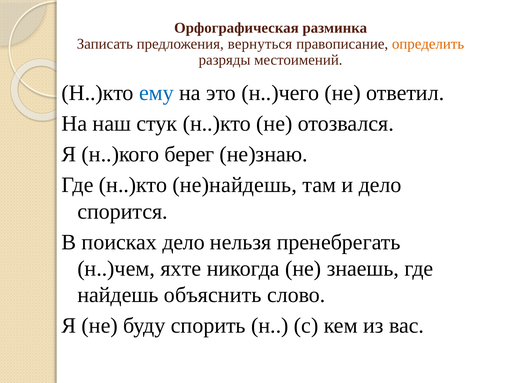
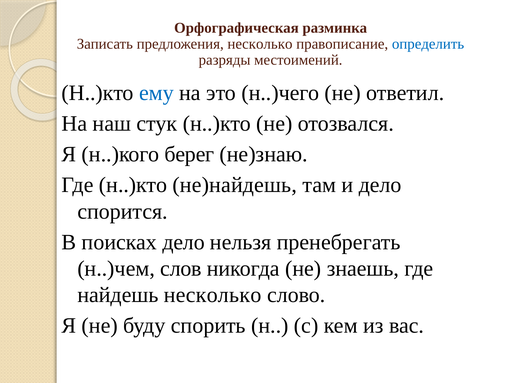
предложения вернуться: вернуться -> несколько
определить colour: orange -> blue
яхте: яхте -> слов
найдешь объяснить: объяснить -> несколько
